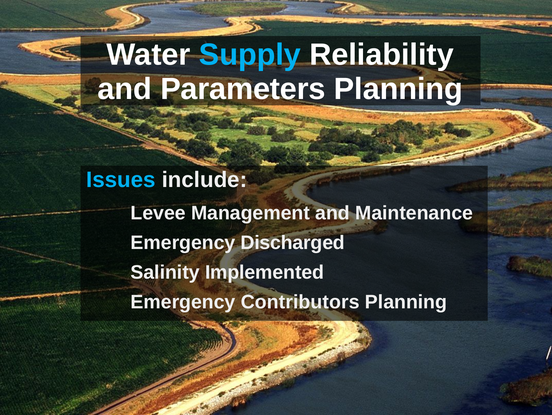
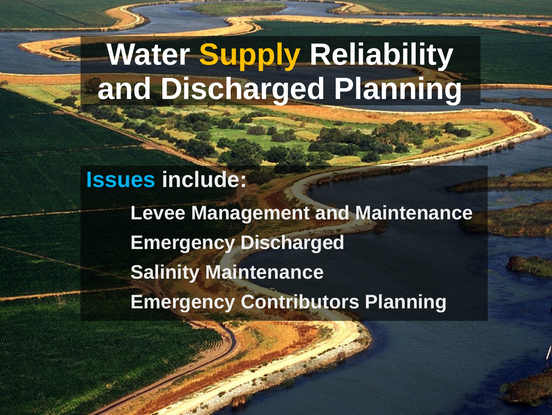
Supply colour: light blue -> yellow
and Parameters: Parameters -> Discharged
Salinity Implemented: Implemented -> Maintenance
